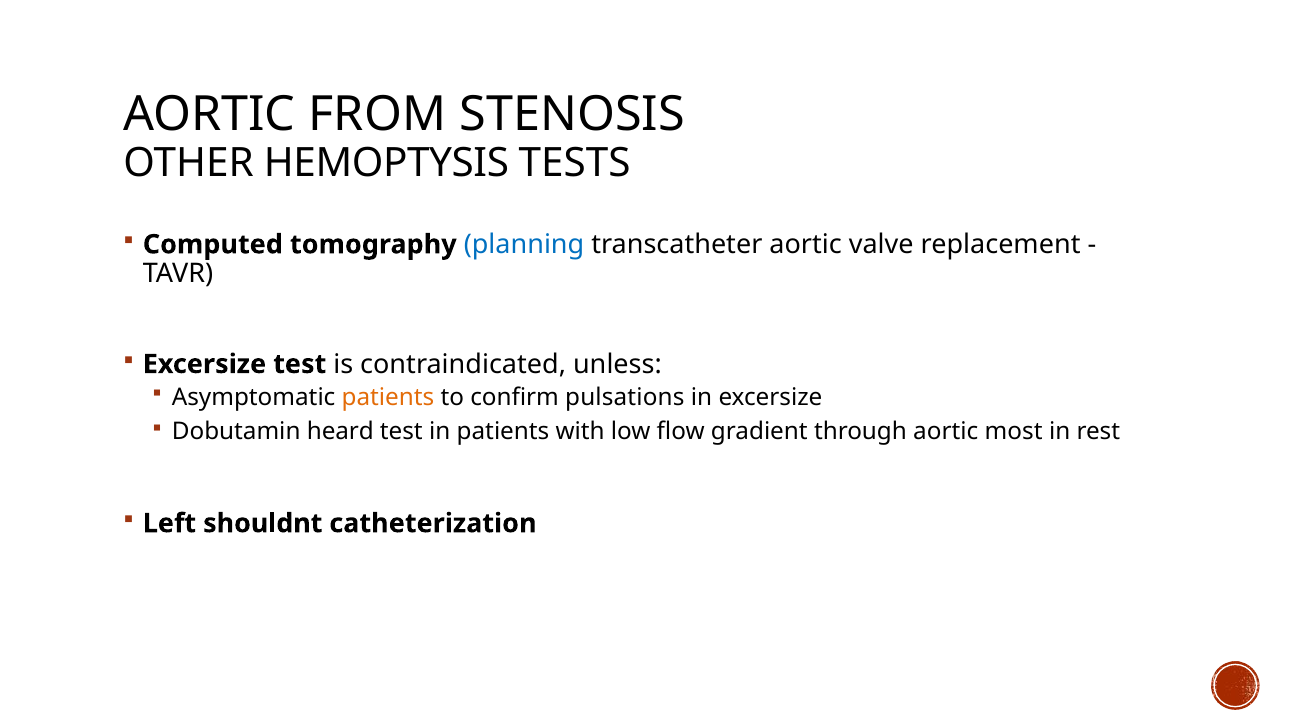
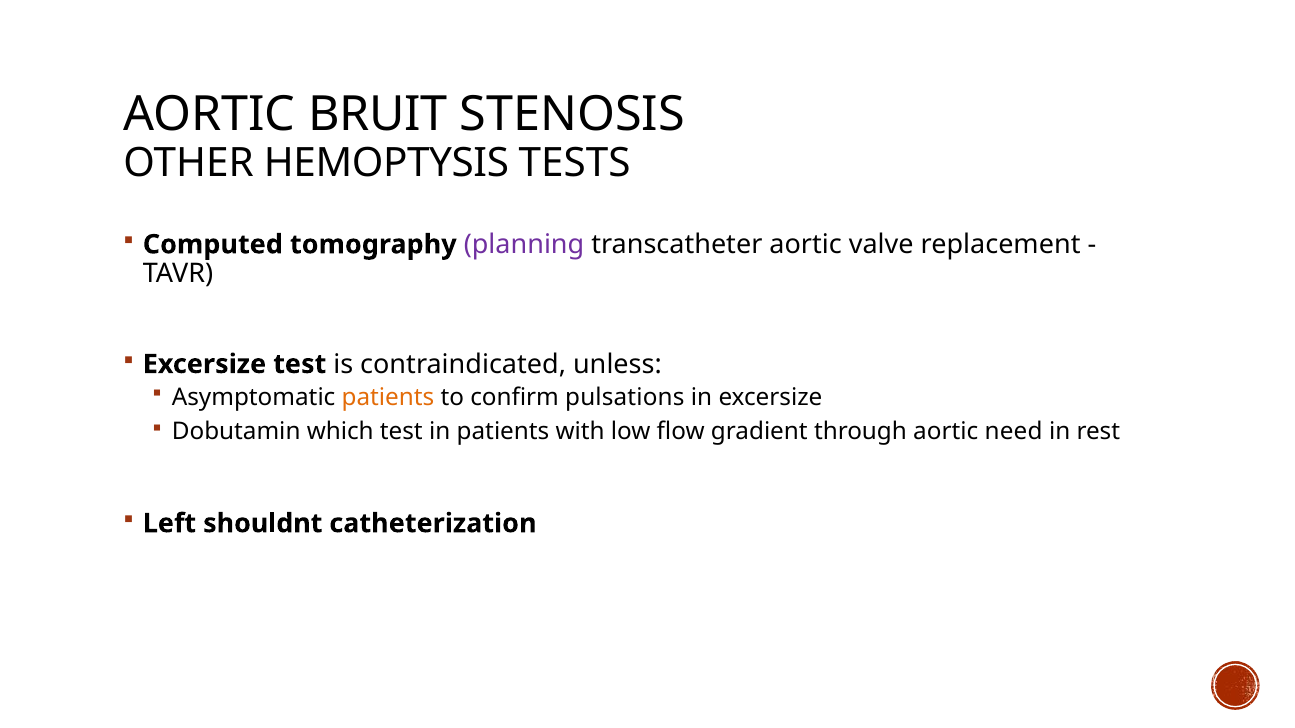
FROM: FROM -> BRUIT
planning colour: blue -> purple
heard: heard -> which
most: most -> need
